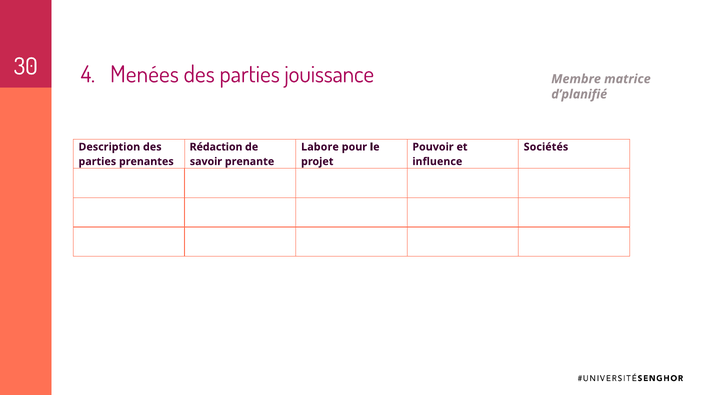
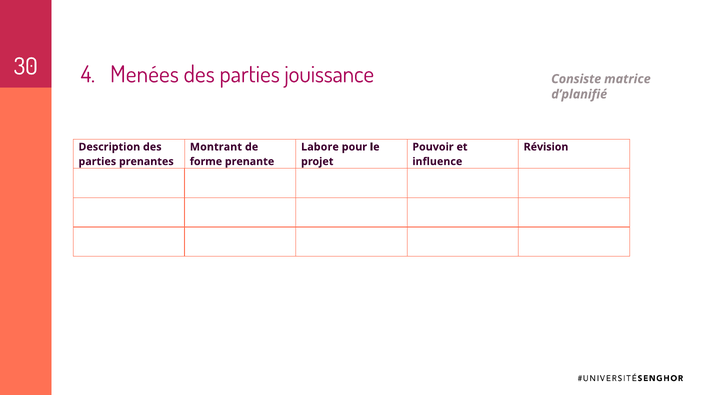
Membre: Membre -> Consiste
Rédaction: Rédaction -> Montrant
Sociétés: Sociétés -> Révision
savoir: savoir -> forme
